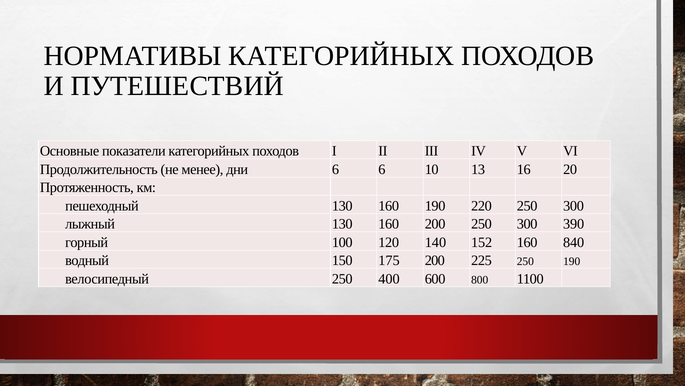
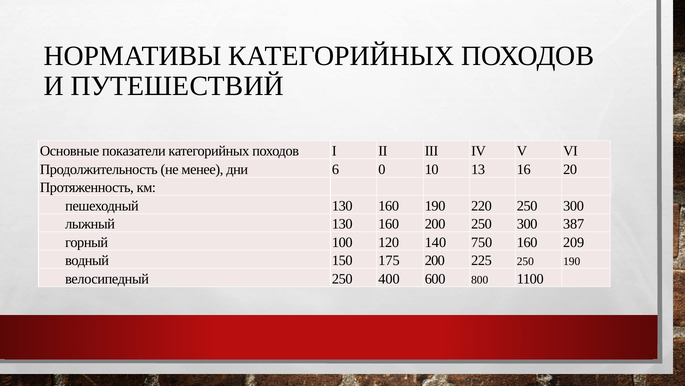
6 6: 6 -> 0
390: 390 -> 387
152: 152 -> 750
840: 840 -> 209
